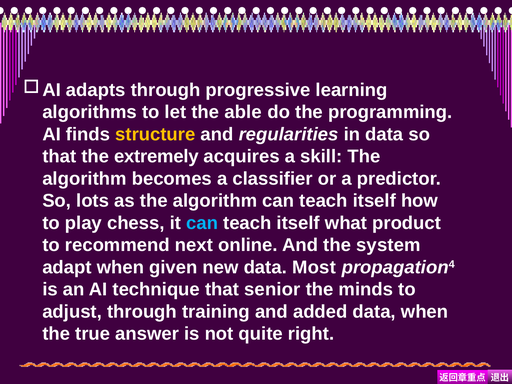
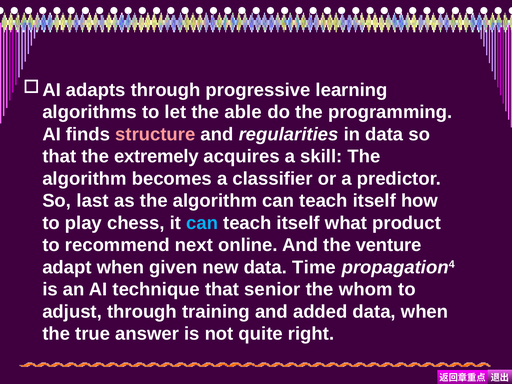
structure colour: yellow -> pink
lots: lots -> last
system: system -> venture
Most: Most -> Time
minds: minds -> whom
